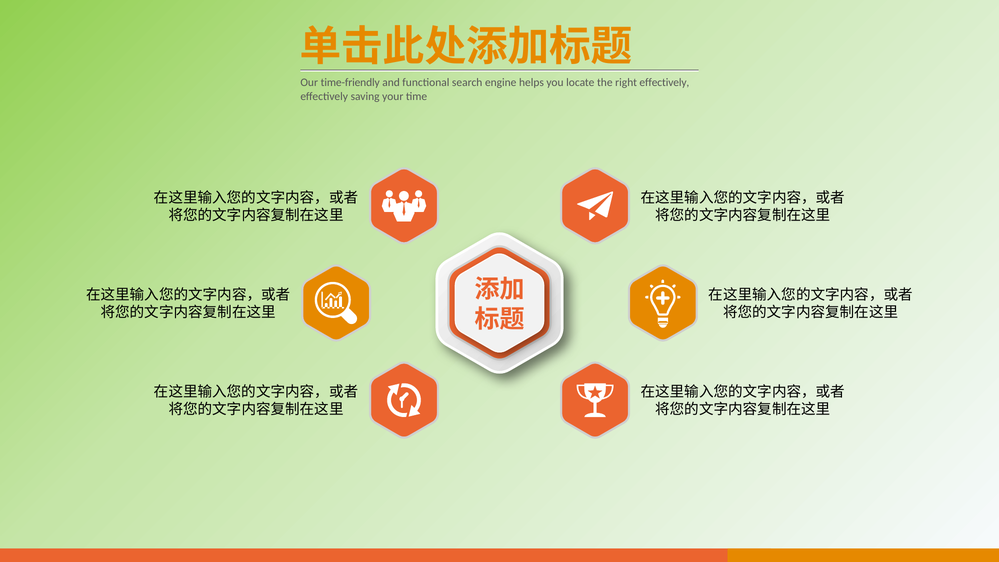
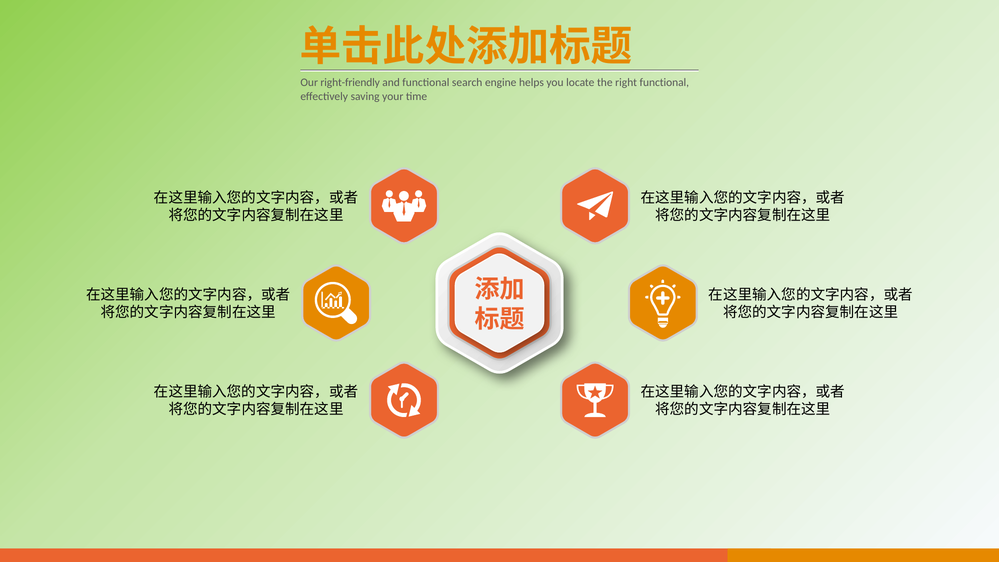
time-friendly: time-friendly -> right-friendly
right effectively: effectively -> functional
